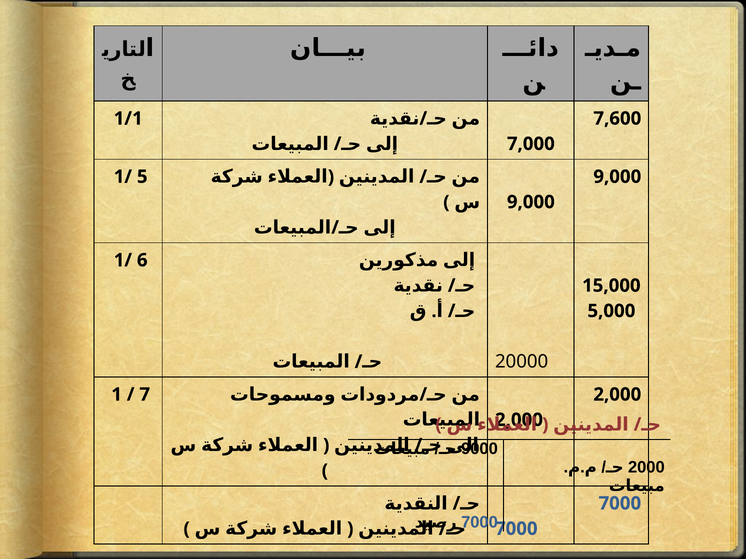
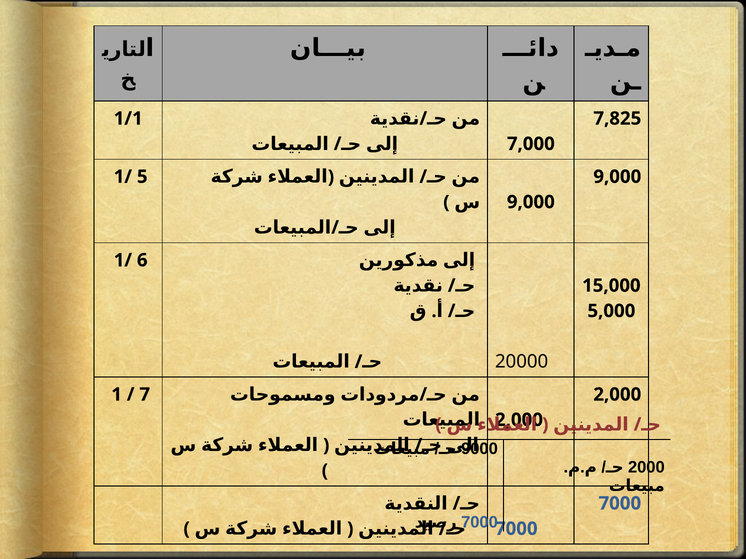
7,600: 7,600 -> 7,825
